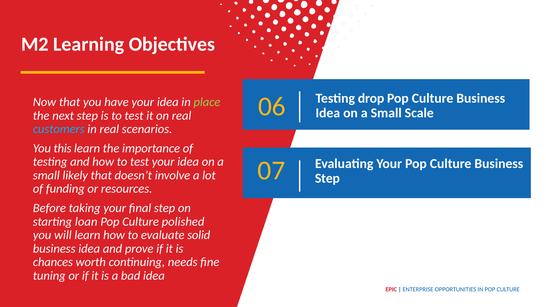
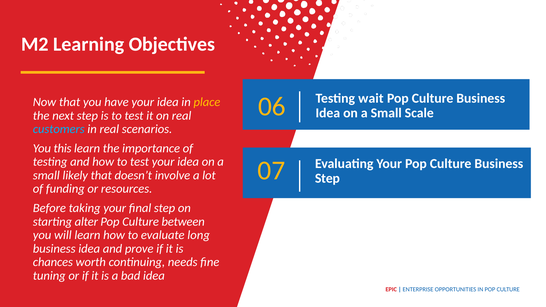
drop: drop -> wait
place colour: light green -> yellow
loan: loan -> alter
polished: polished -> between
solid: solid -> long
